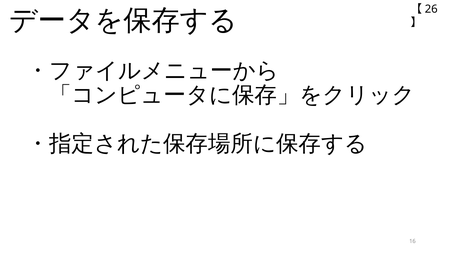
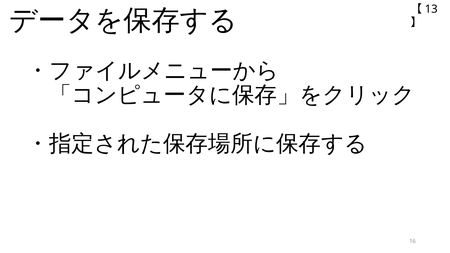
26: 26 -> 13
